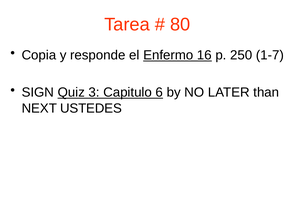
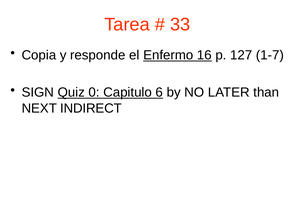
80: 80 -> 33
250: 250 -> 127
3: 3 -> 0
USTEDES: USTEDES -> INDIRECT
